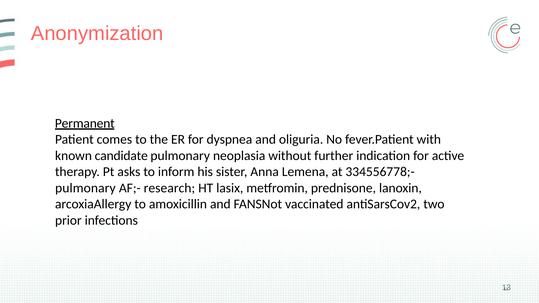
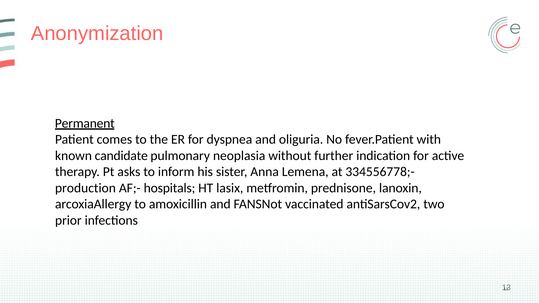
pulmonary at (85, 188): pulmonary -> production
research: research -> hospitals
